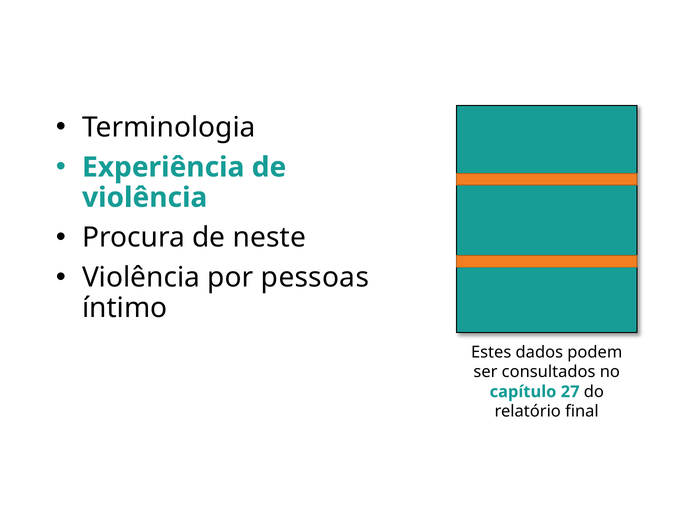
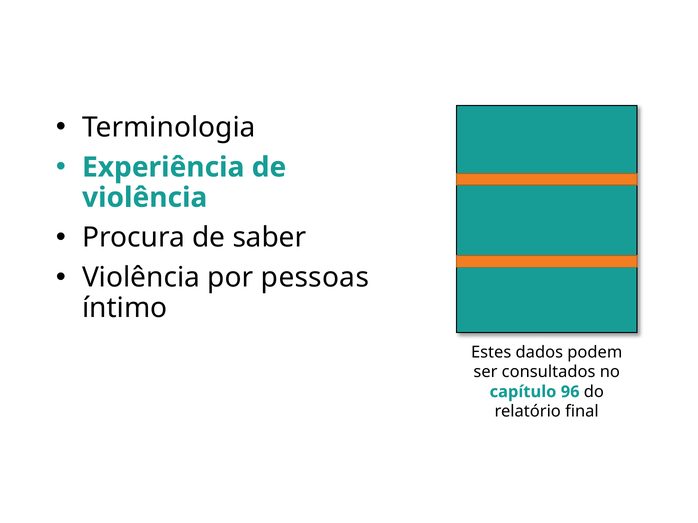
neste: neste -> saber
27: 27 -> 96
